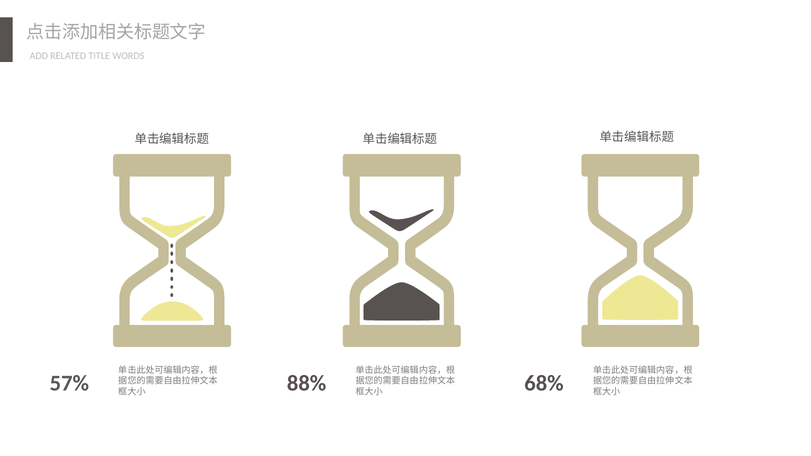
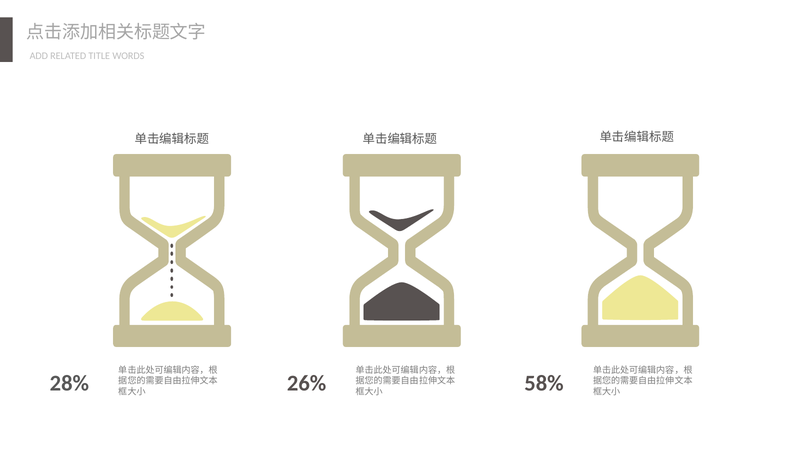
57%: 57% -> 28%
88%: 88% -> 26%
68%: 68% -> 58%
